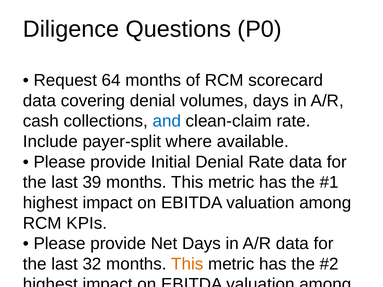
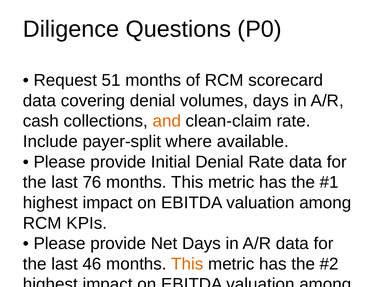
64: 64 -> 51
and colour: blue -> orange
39: 39 -> 76
32: 32 -> 46
